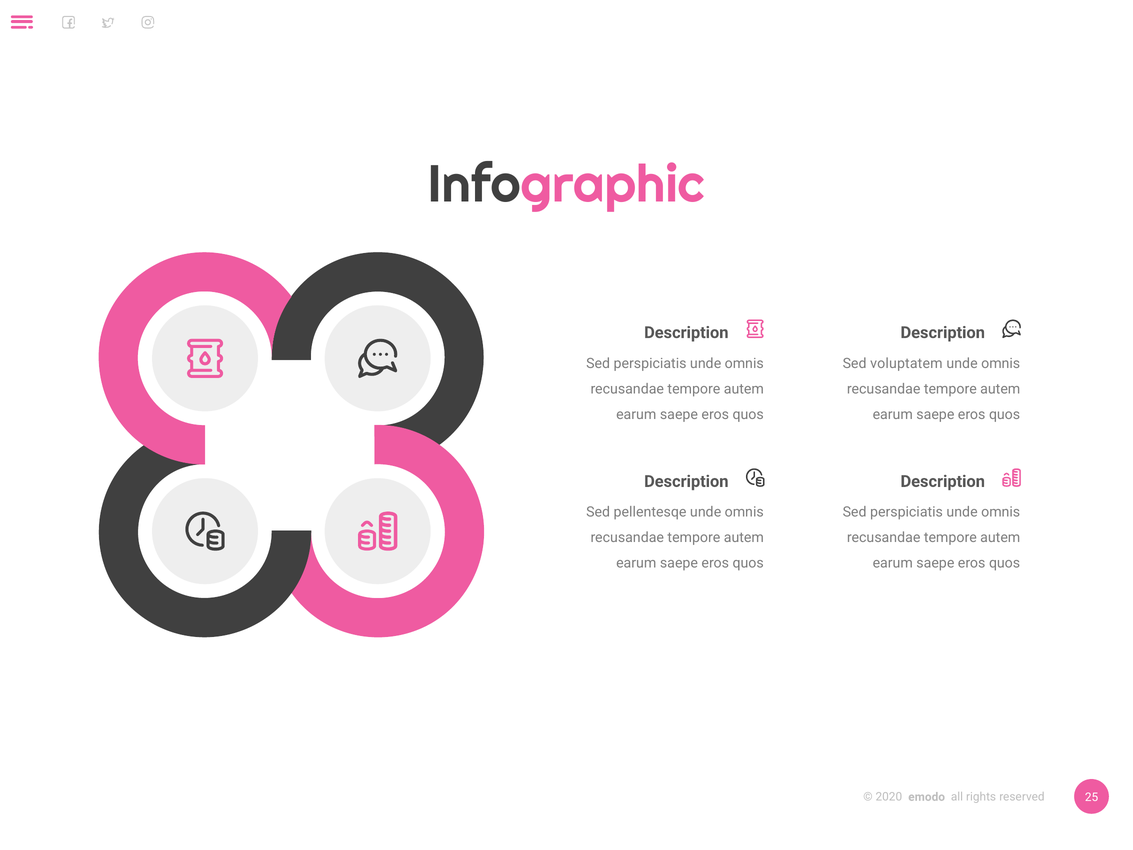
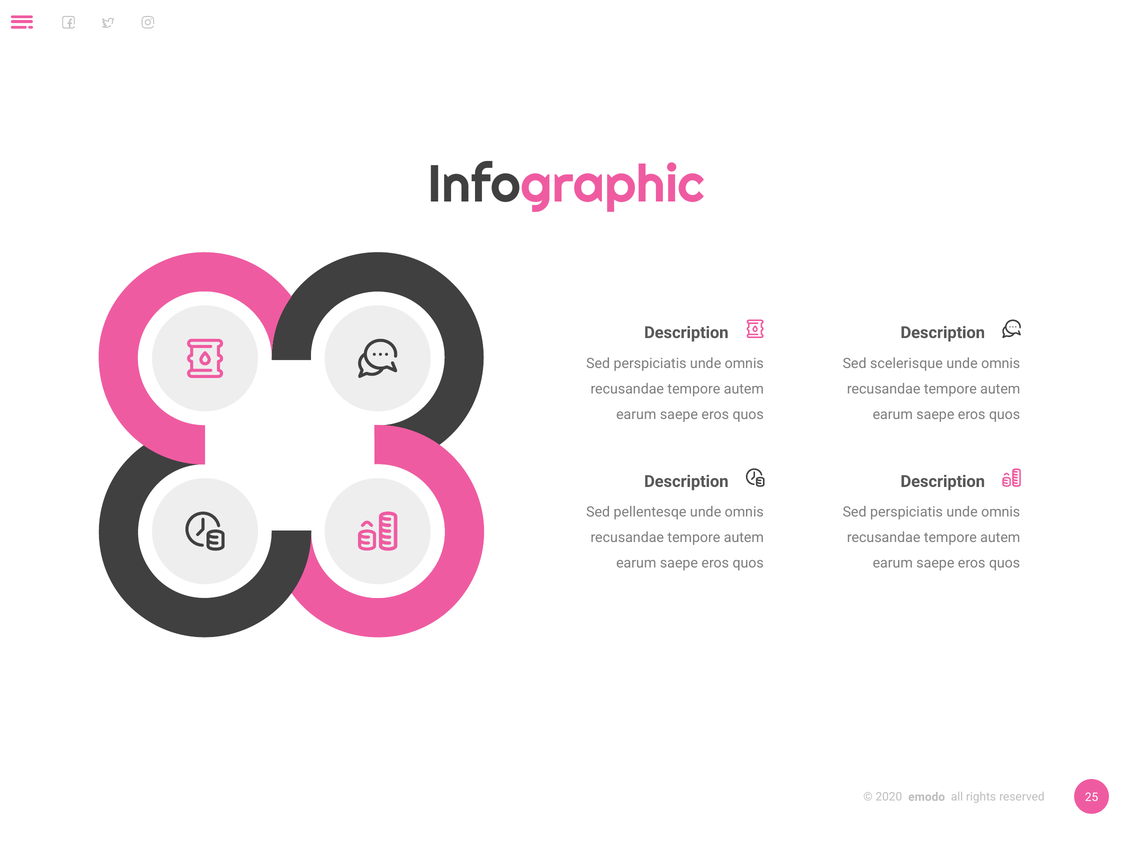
voluptatem: voluptatem -> scelerisque
